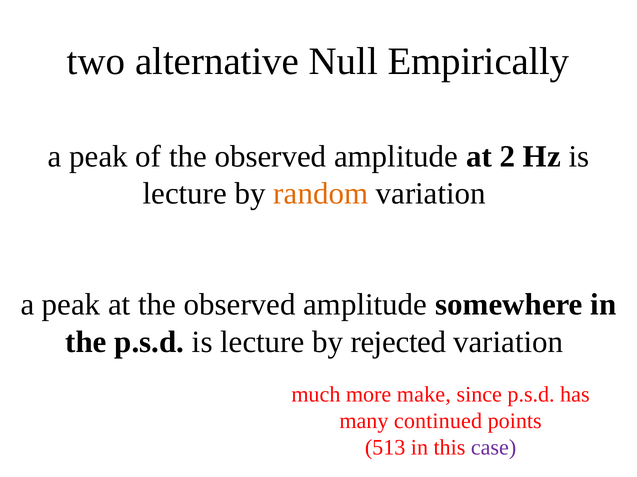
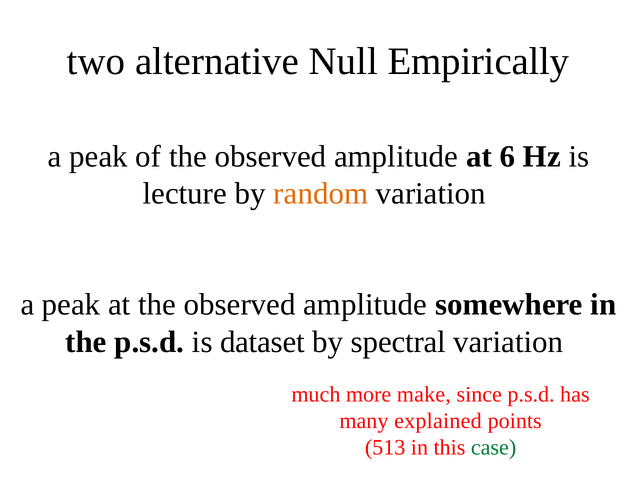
2: 2 -> 6
p.s.d is lecture: lecture -> dataset
rejected: rejected -> spectral
continued: continued -> explained
case colour: purple -> green
